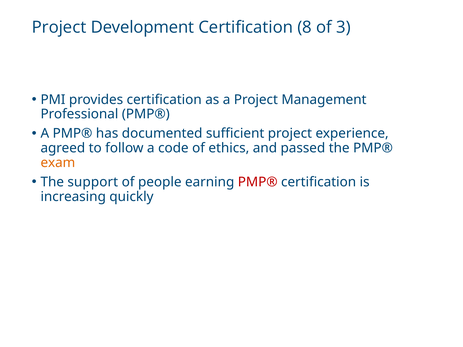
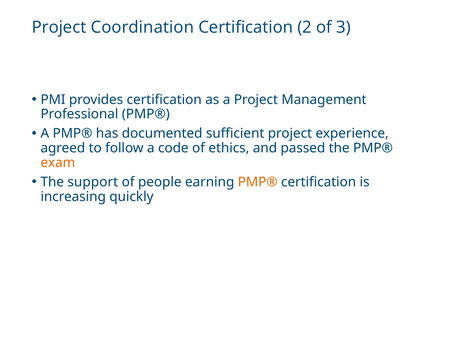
Development: Development -> Coordination
8: 8 -> 2
PMP® at (258, 182) colour: red -> orange
